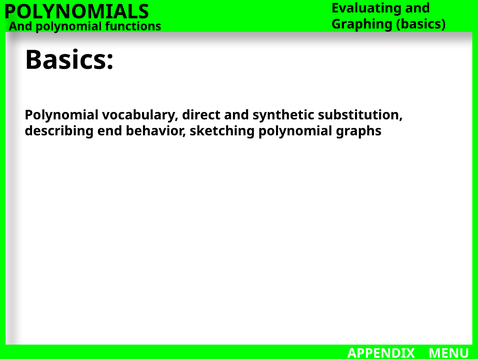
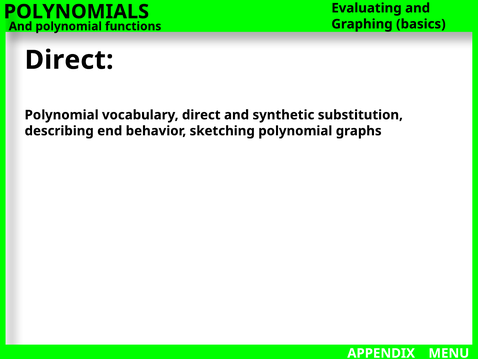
Basics at (69, 60): Basics -> Direct
